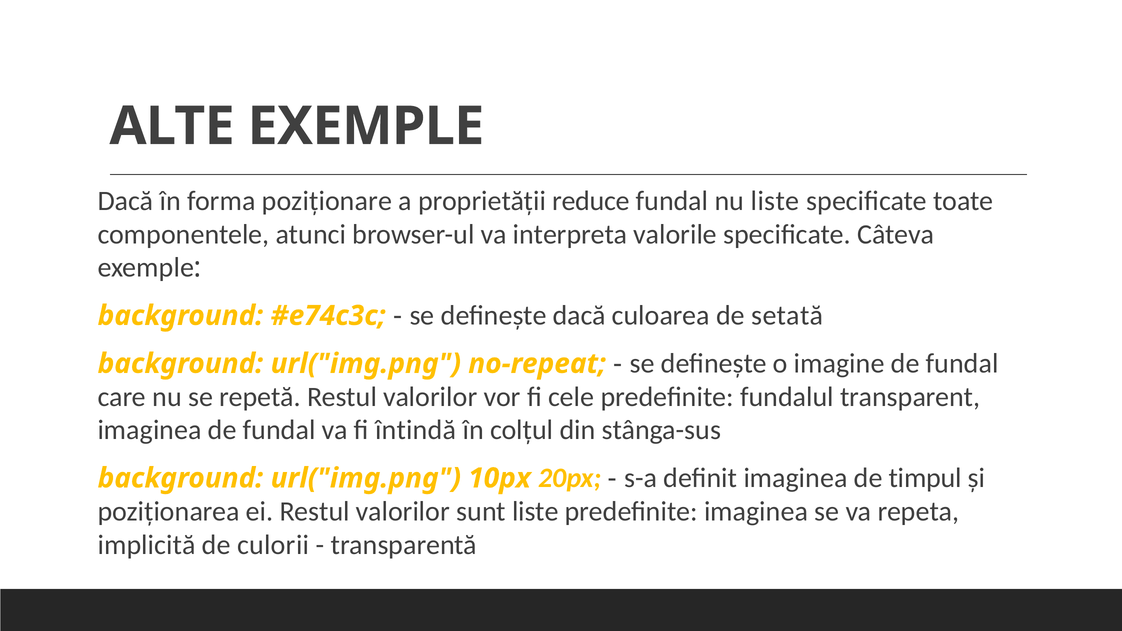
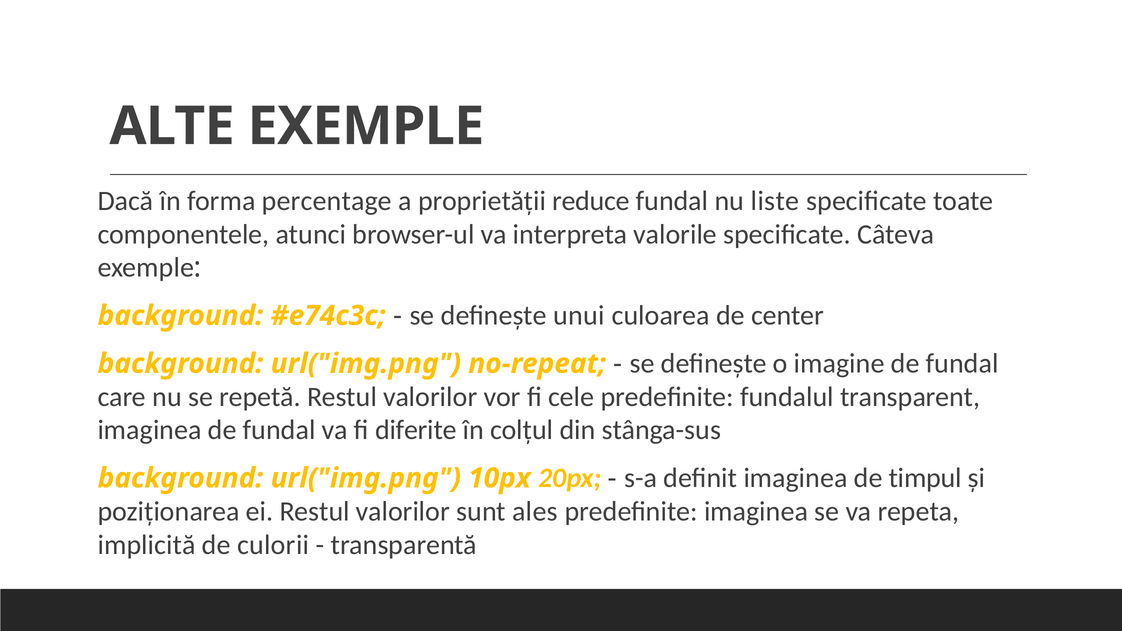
poziționare: poziționare -> percentage
definește dacă: dacă -> unui
setată: setată -> center
întindă: întindă -> diferite
sunt liste: liste -> ales
